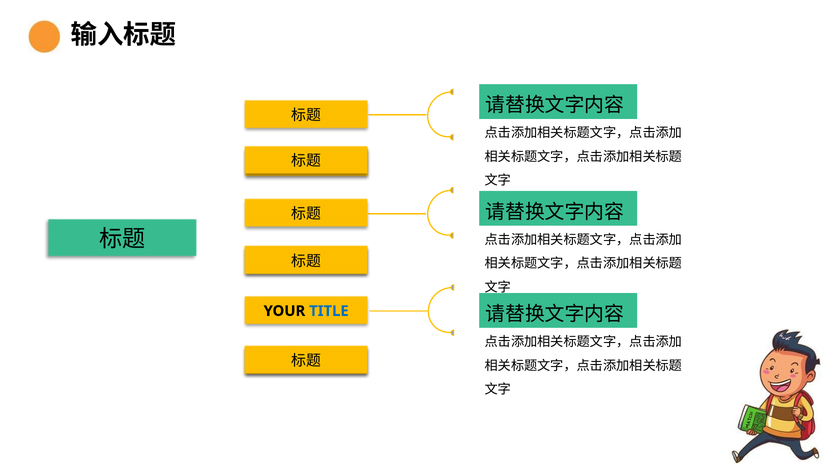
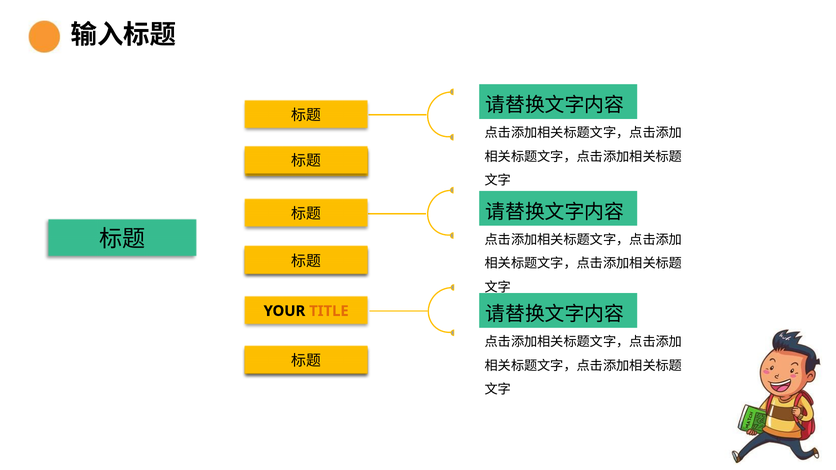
TITLE colour: blue -> orange
